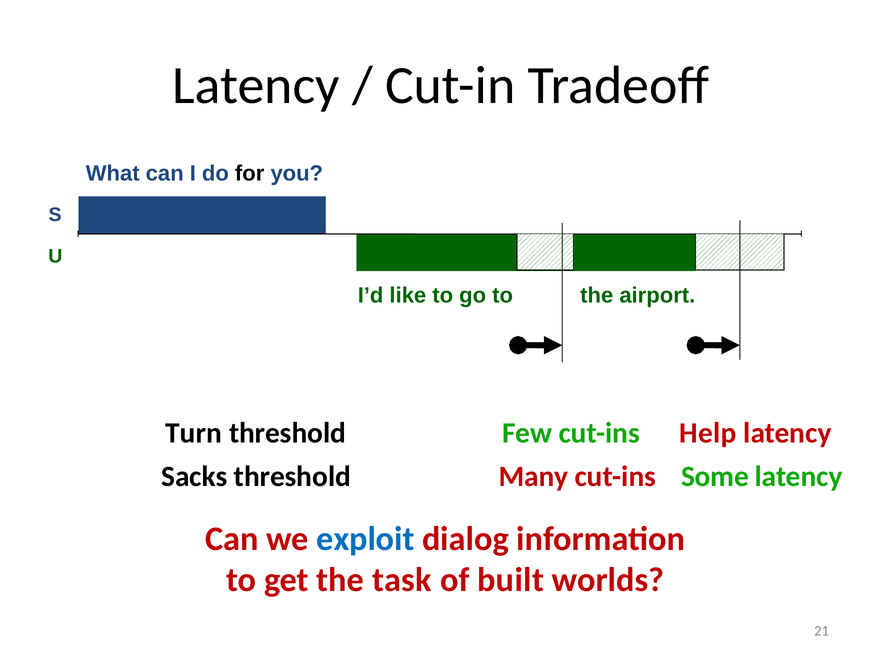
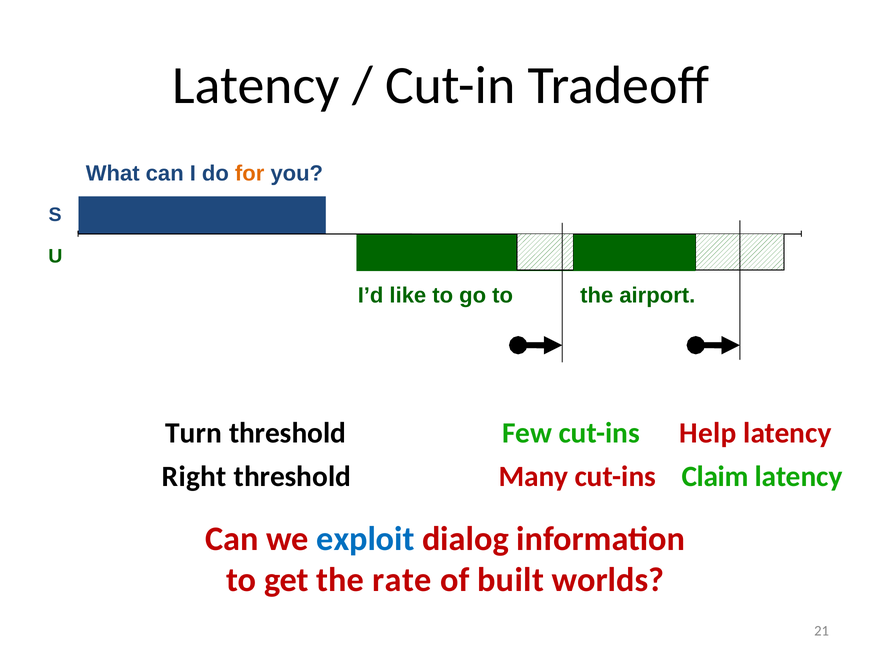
for colour: black -> orange
Sacks: Sacks -> Right
Some: Some -> Claim
task: task -> rate
